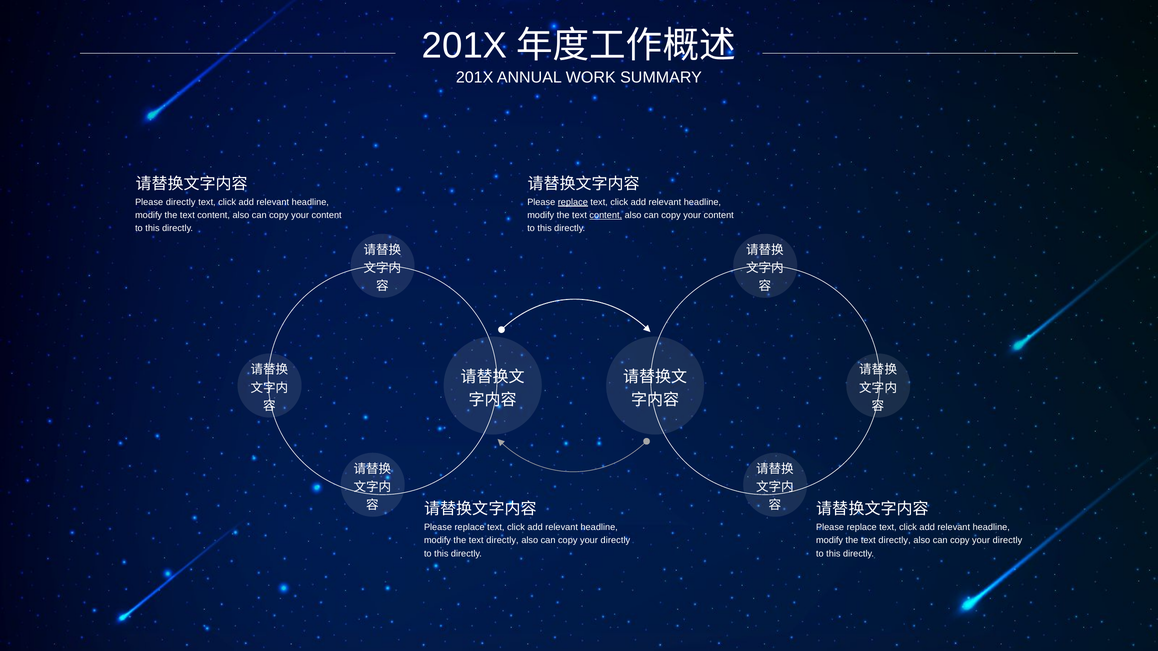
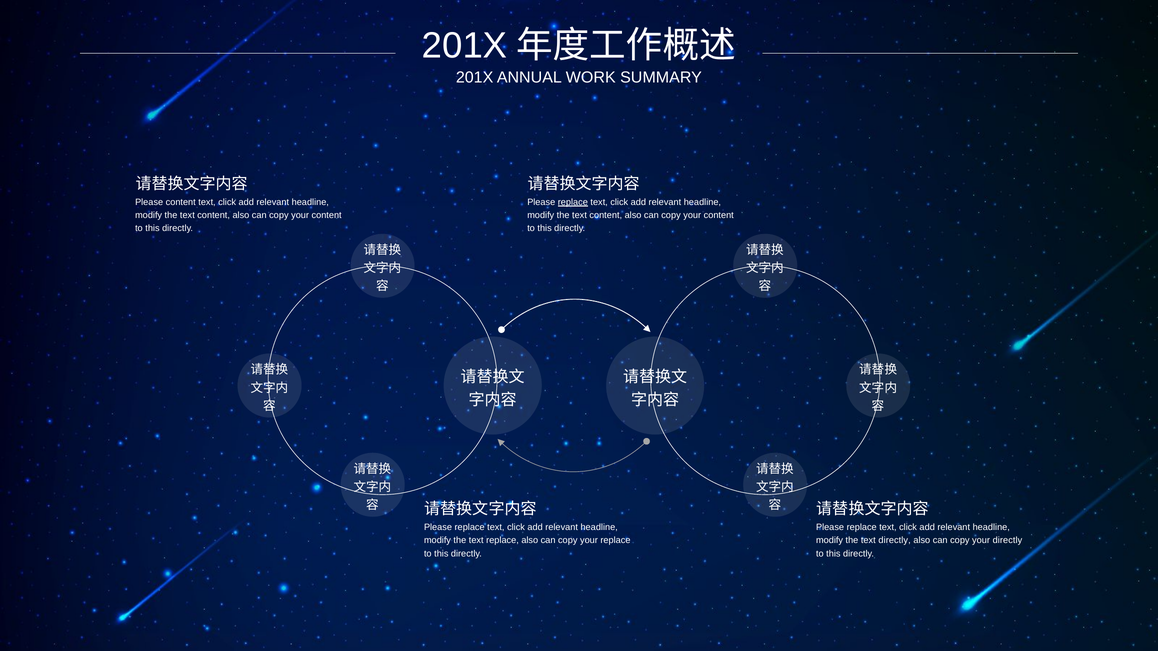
Please directly: directly -> content
content at (606, 215) underline: present -> none
directly at (502, 541): directly -> replace
directly at (615, 541): directly -> replace
